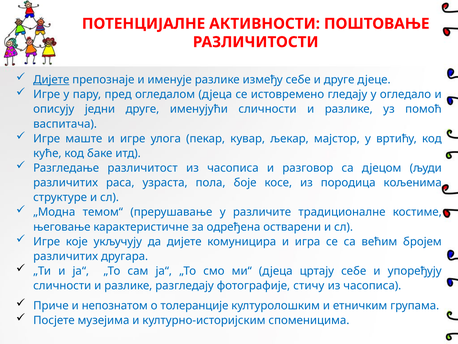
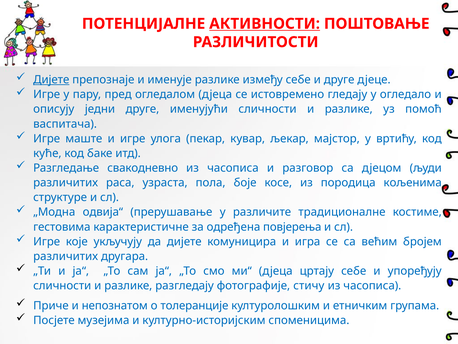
АКТИВНОСТИ underline: none -> present
различитост: различитост -> свакодневно
темом“: темом“ -> одвија“
његовање: његовање -> гестовима
остварени: остварени -> повјерења
